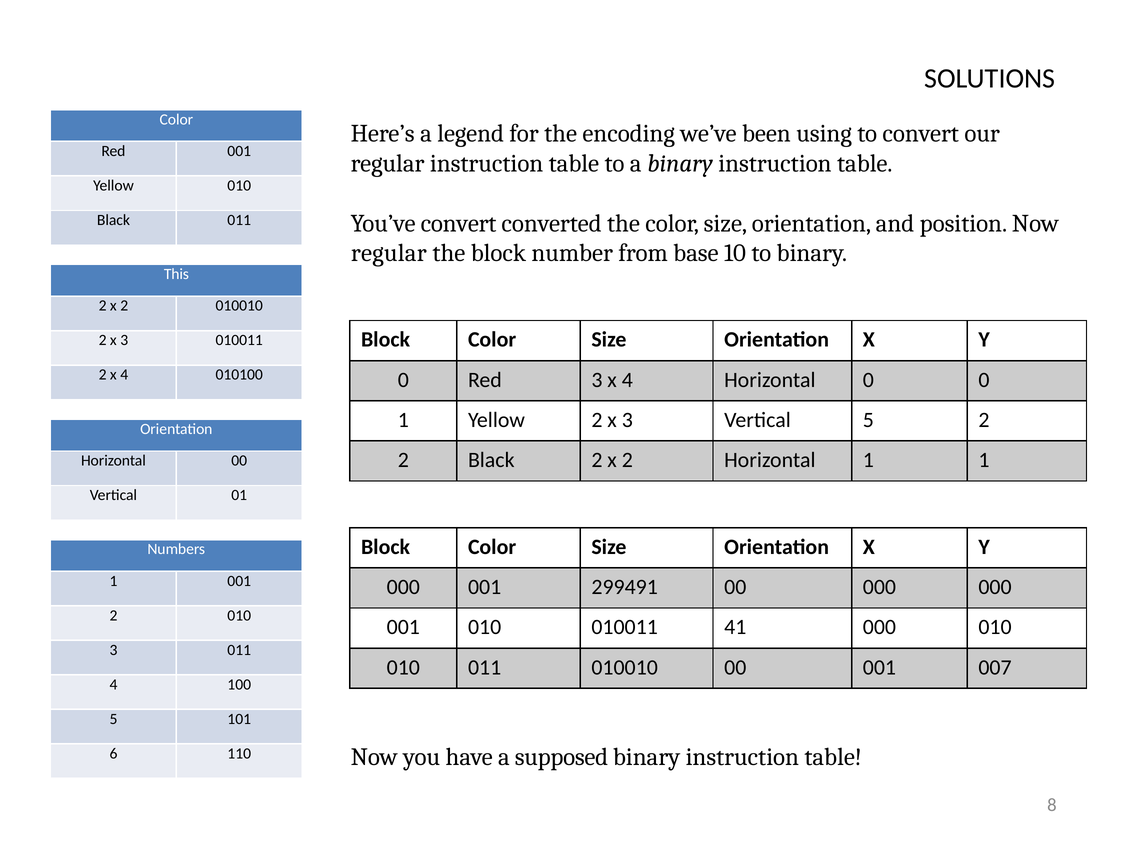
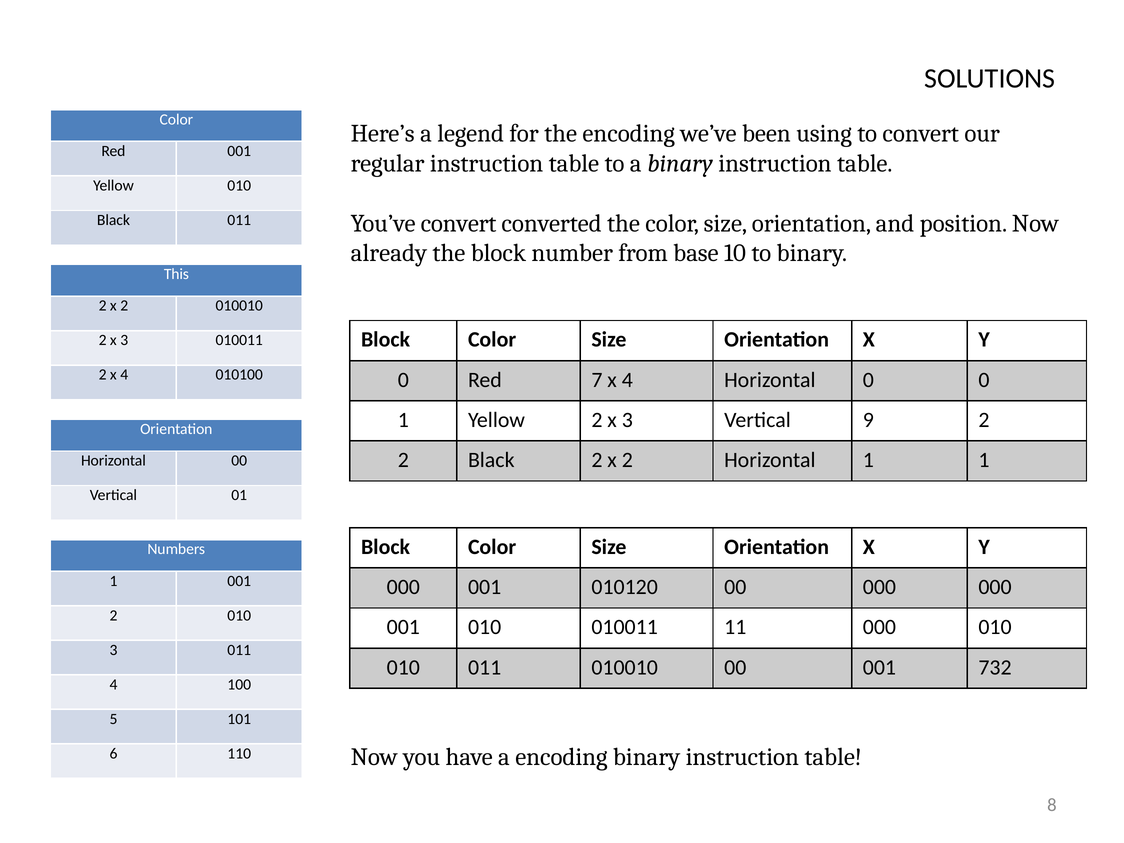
regular at (389, 253): regular -> already
Red 3: 3 -> 7
Vertical 5: 5 -> 9
299491: 299491 -> 010120
41: 41 -> 11
007: 007 -> 732
a supposed: supposed -> encoding
